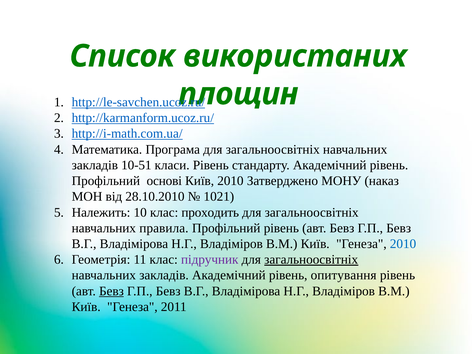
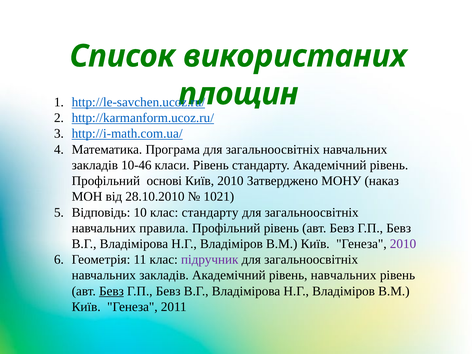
10-51: 10-51 -> 10-46
Належить: Належить -> Відповідь
клас проходить: проходить -> стандарту
2010 at (403, 244) colour: blue -> purple
загальноосвітніх at (311, 260) underline: present -> none
рівень опитування: опитування -> навчальних
